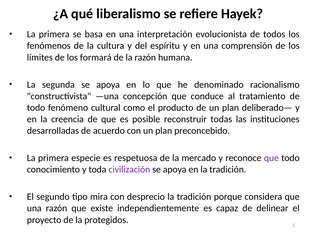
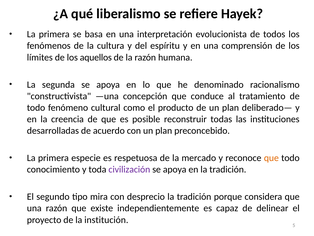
formará: formará -> aquellos
que at (271, 158) colour: purple -> orange
protegidos: protegidos -> institución
